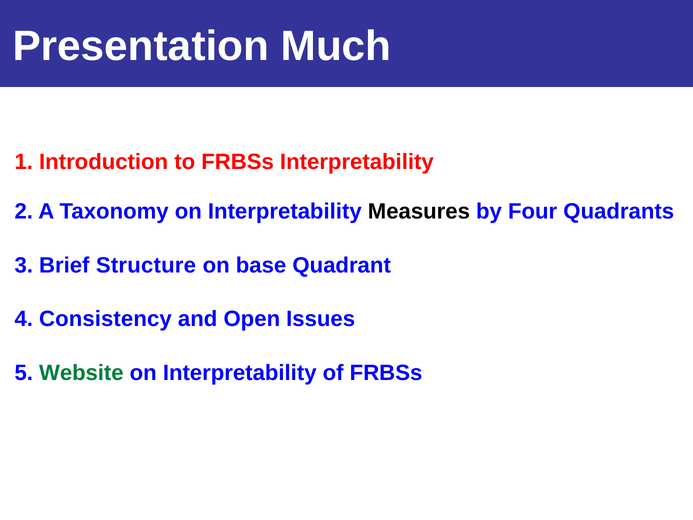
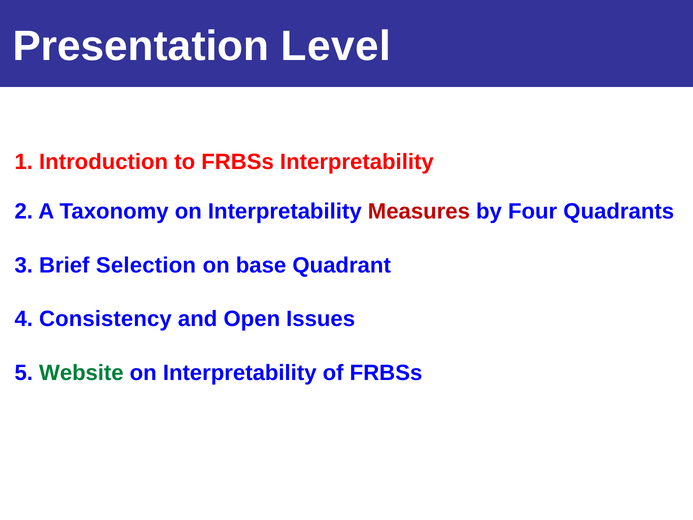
Much: Much -> Level
Measures colour: black -> red
Structure: Structure -> Selection
